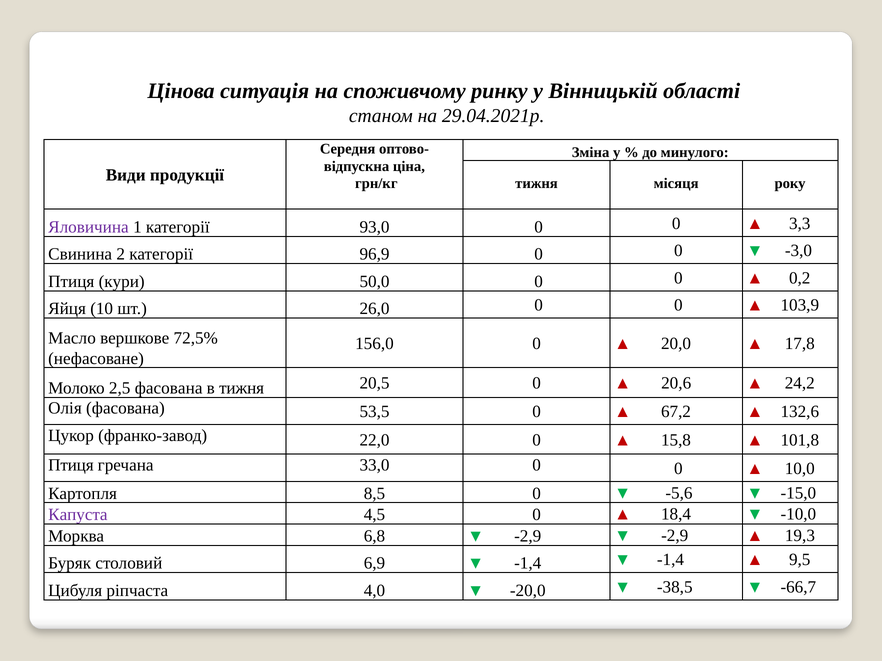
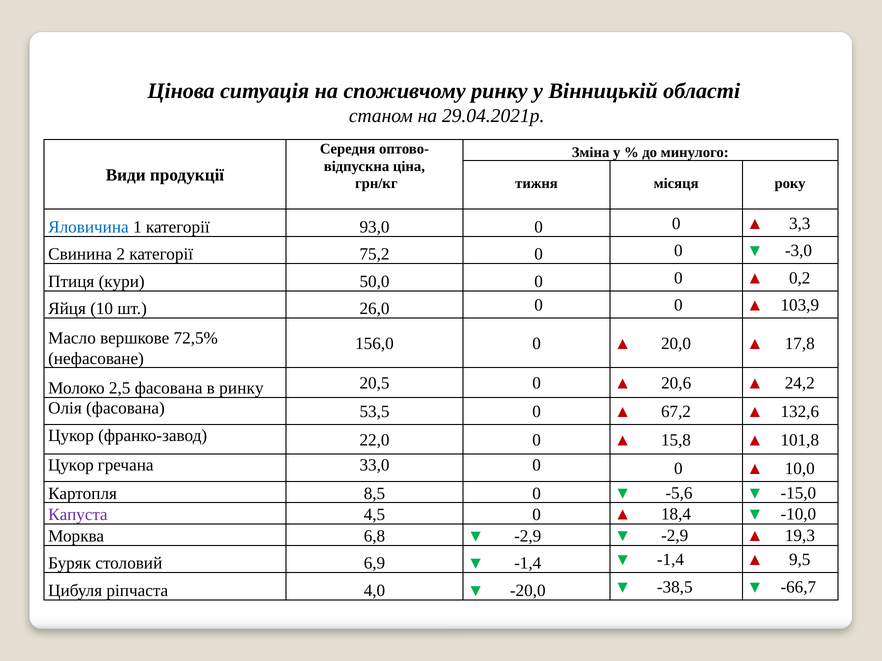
Яловичина colour: purple -> blue
96,9: 96,9 -> 75,2
в тижня: тижня -> ринку
Птиця at (71, 465): Птиця -> Цукор
